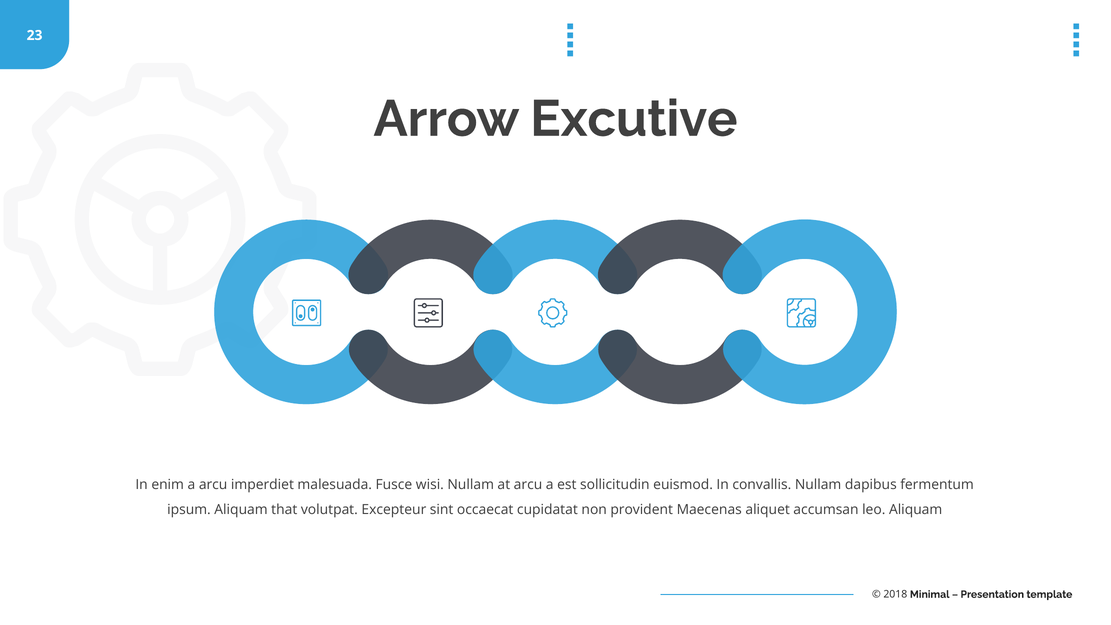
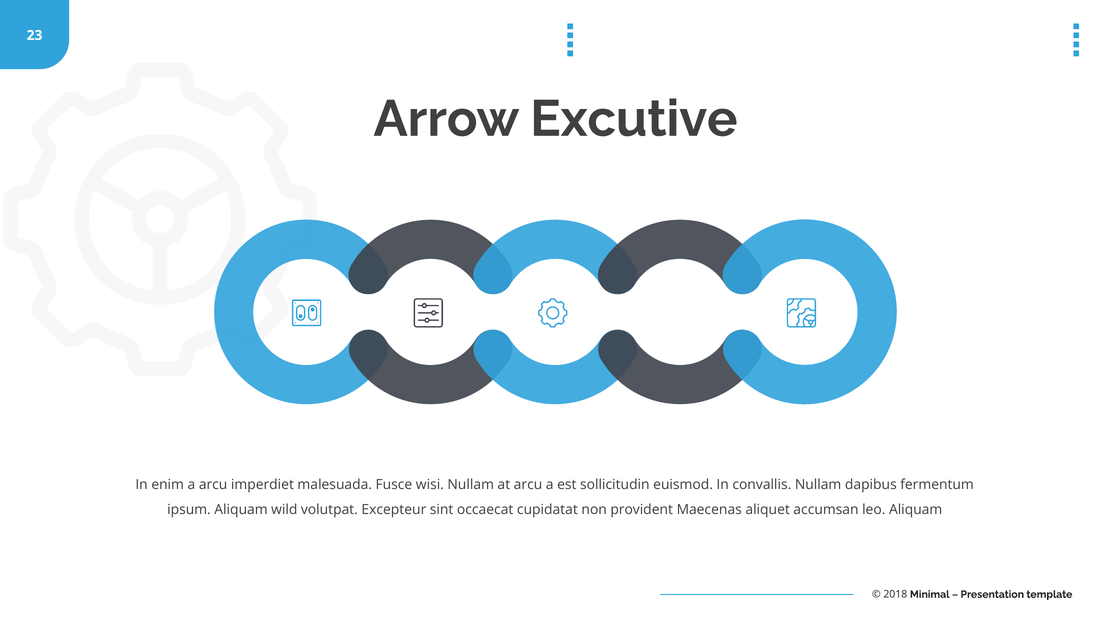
that: that -> wild
